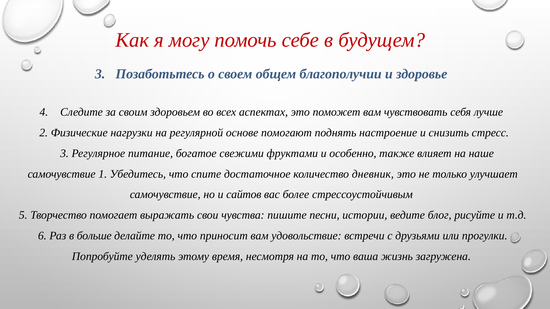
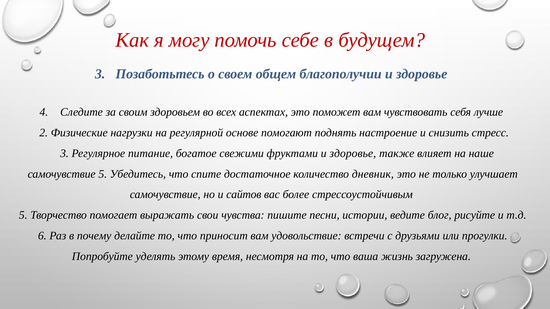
фруктами и особенно: особенно -> здоровье
самочувствие 1: 1 -> 5
больше: больше -> почему
